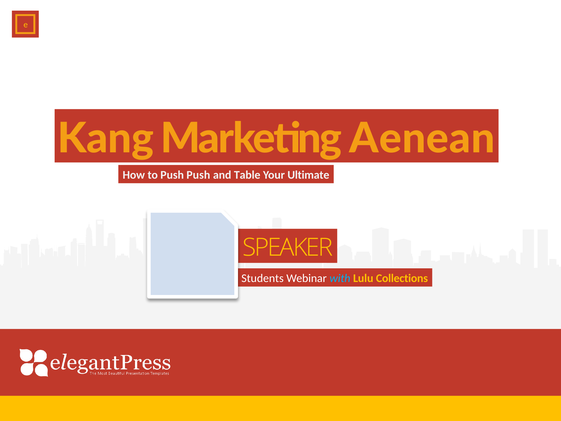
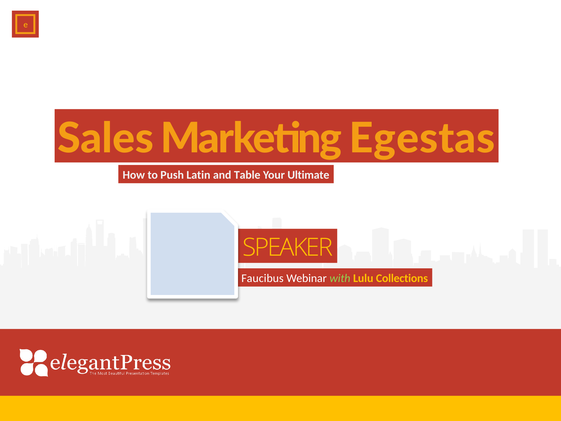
Kang: Kang -> Sales
Aenean: Aenean -> Egestas
Push Push: Push -> Latin
Students: Students -> Faucibus
with colour: light blue -> light green
